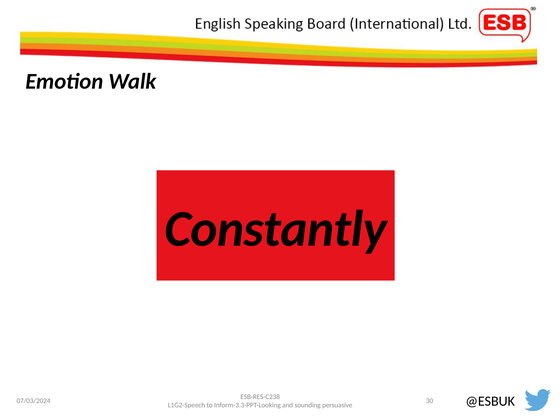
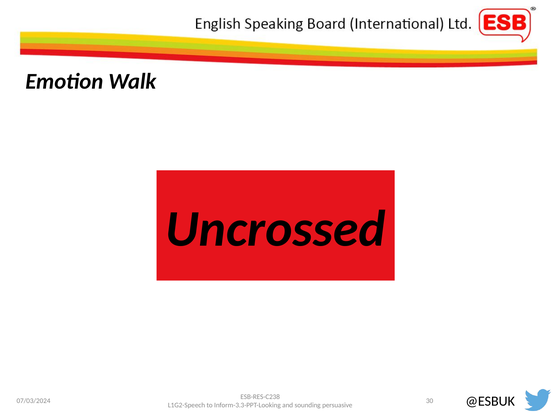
Constantly: Constantly -> Uncrossed
